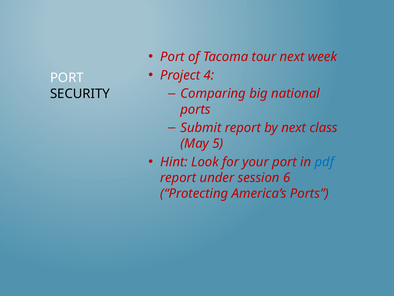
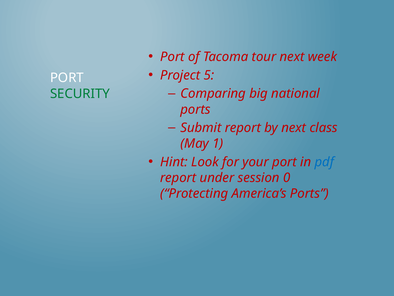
4: 4 -> 5
SECURITY colour: black -> green
5: 5 -> 1
6: 6 -> 0
